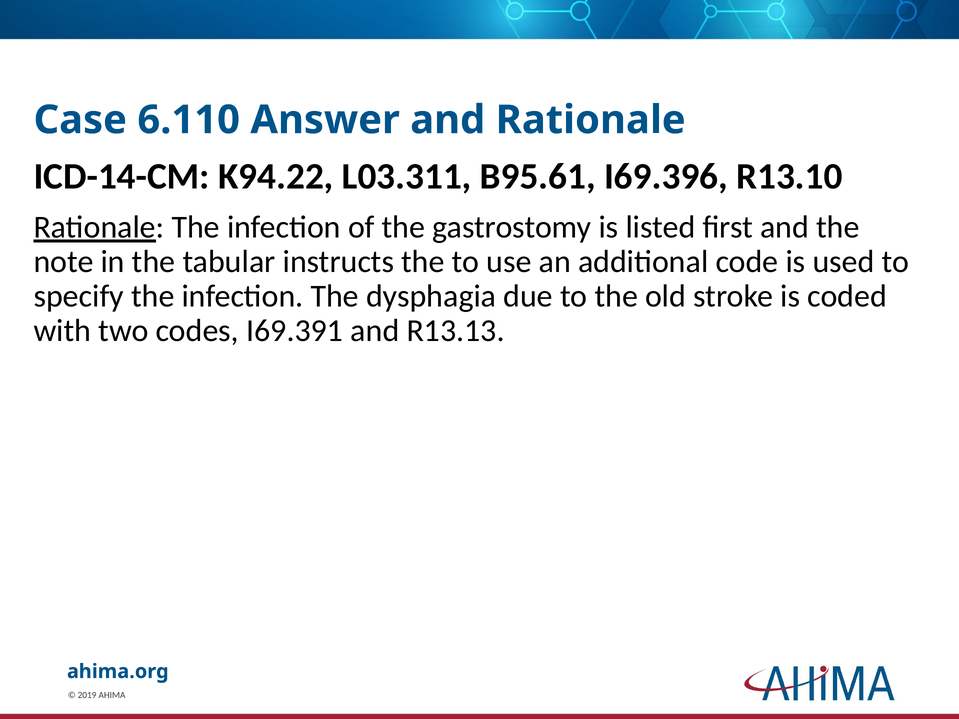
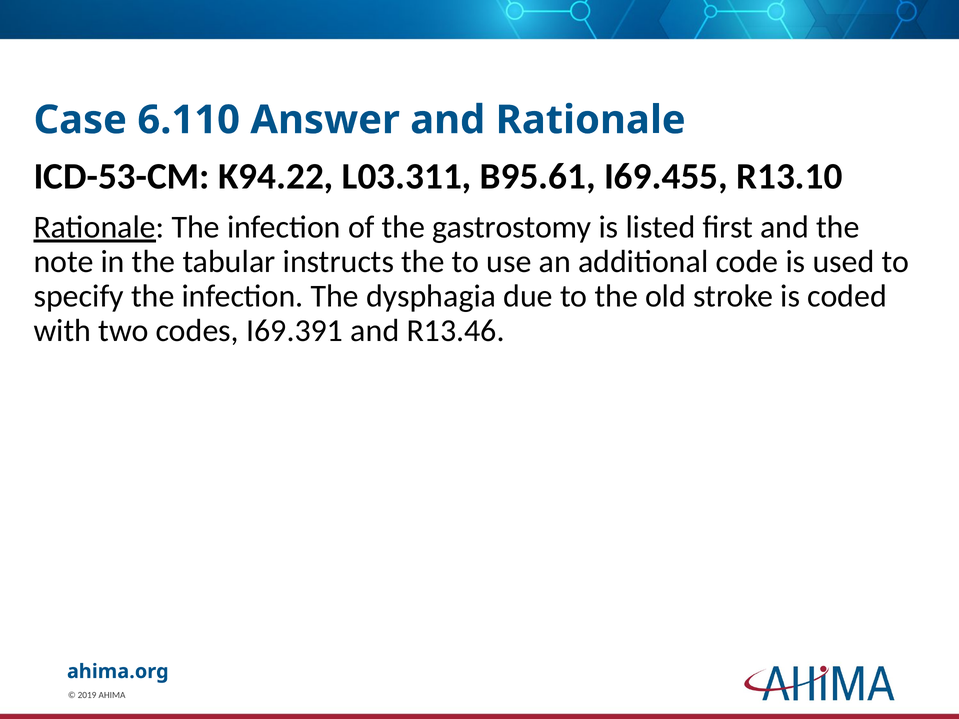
ICD-14-CM: ICD-14-CM -> ICD-53-CM
I69.396: I69.396 -> I69.455
R13.13: R13.13 -> R13.46
